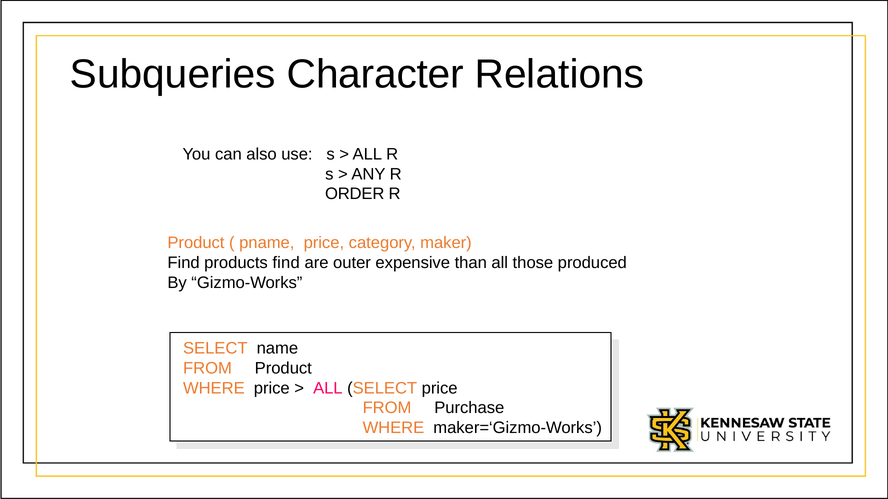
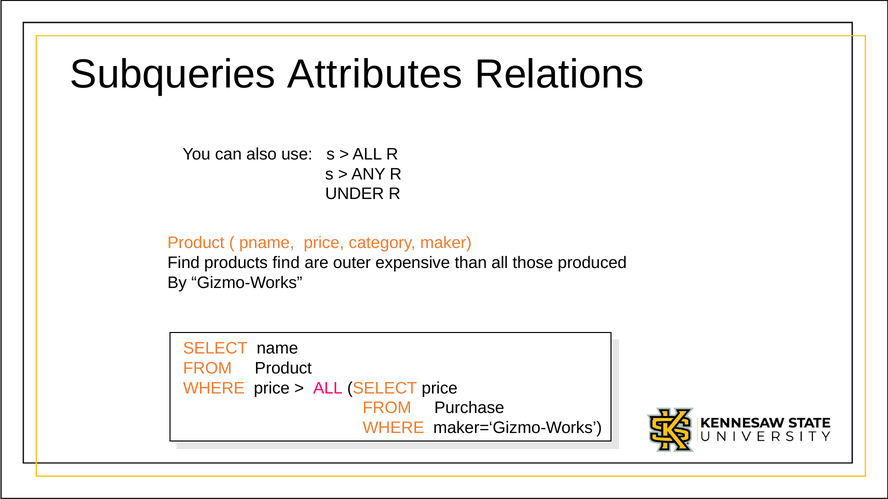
Character: Character -> Attributes
ORDER: ORDER -> UNDER
